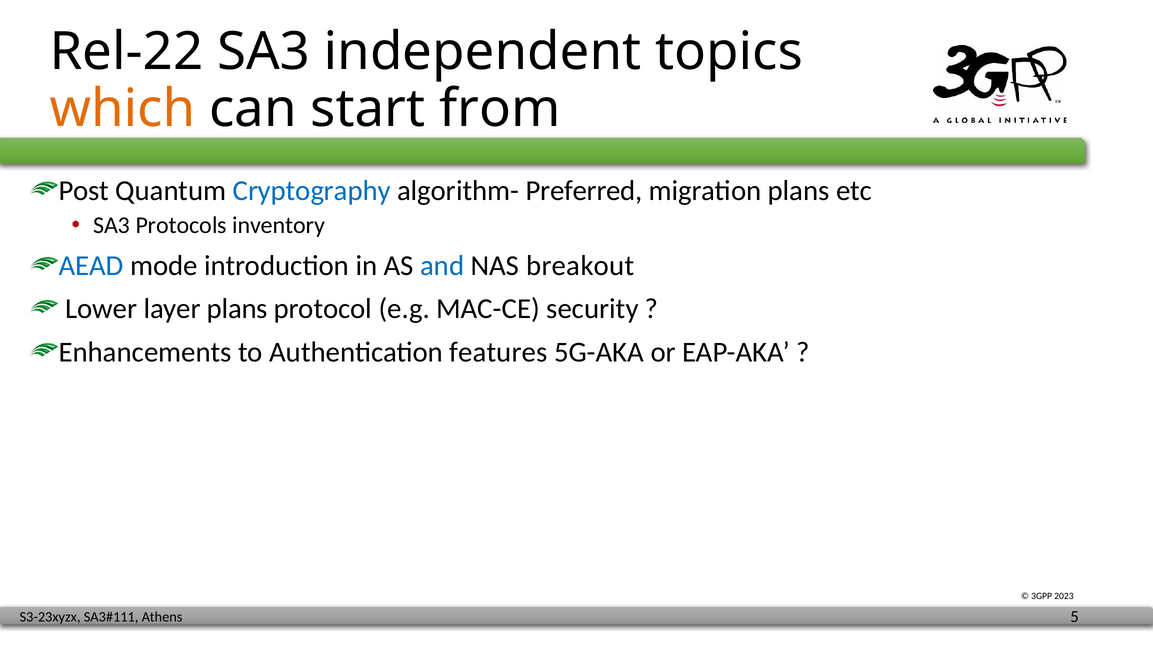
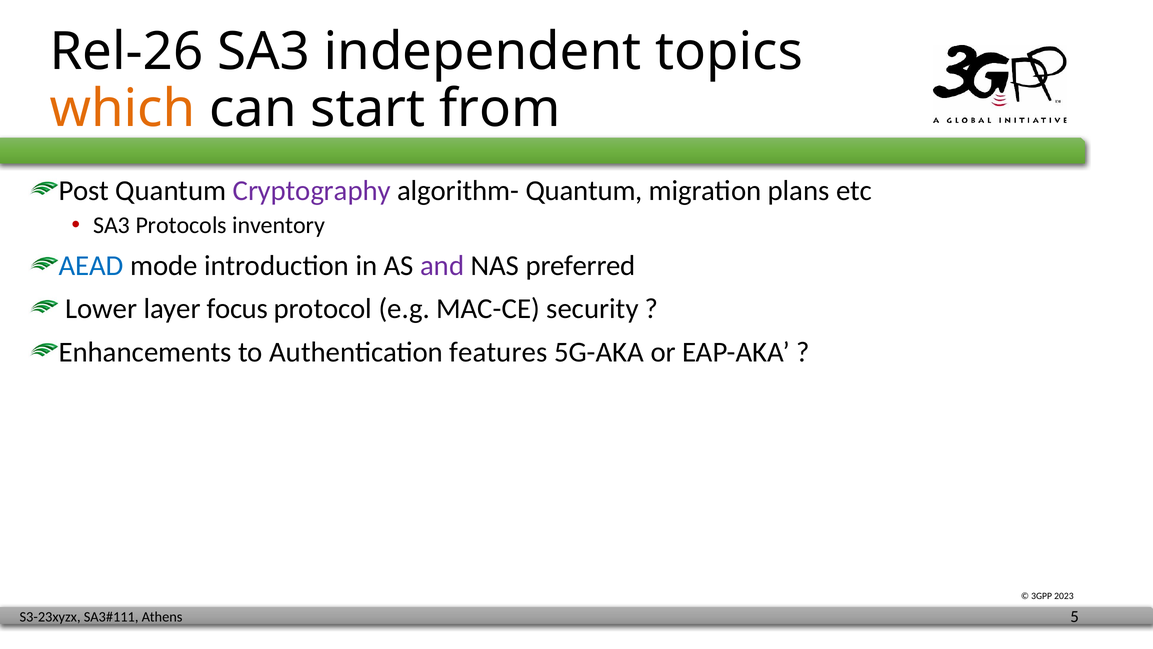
Rel-22: Rel-22 -> Rel-26
Cryptography colour: blue -> purple
algorithm- Preferred: Preferred -> Quantum
and colour: blue -> purple
breakout: breakout -> preferred
layer plans: plans -> focus
